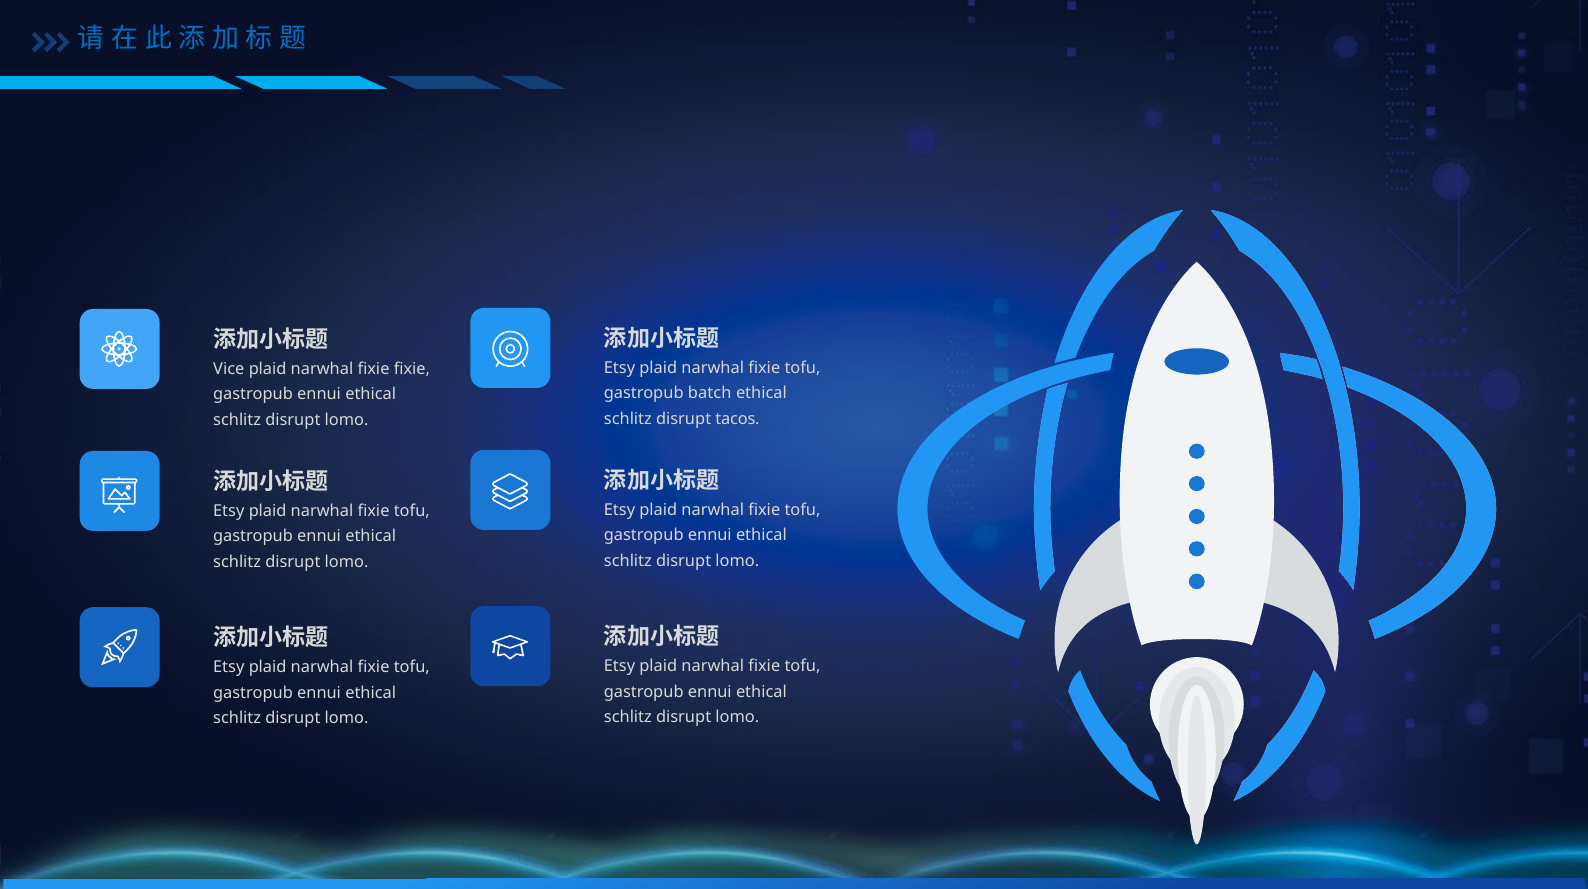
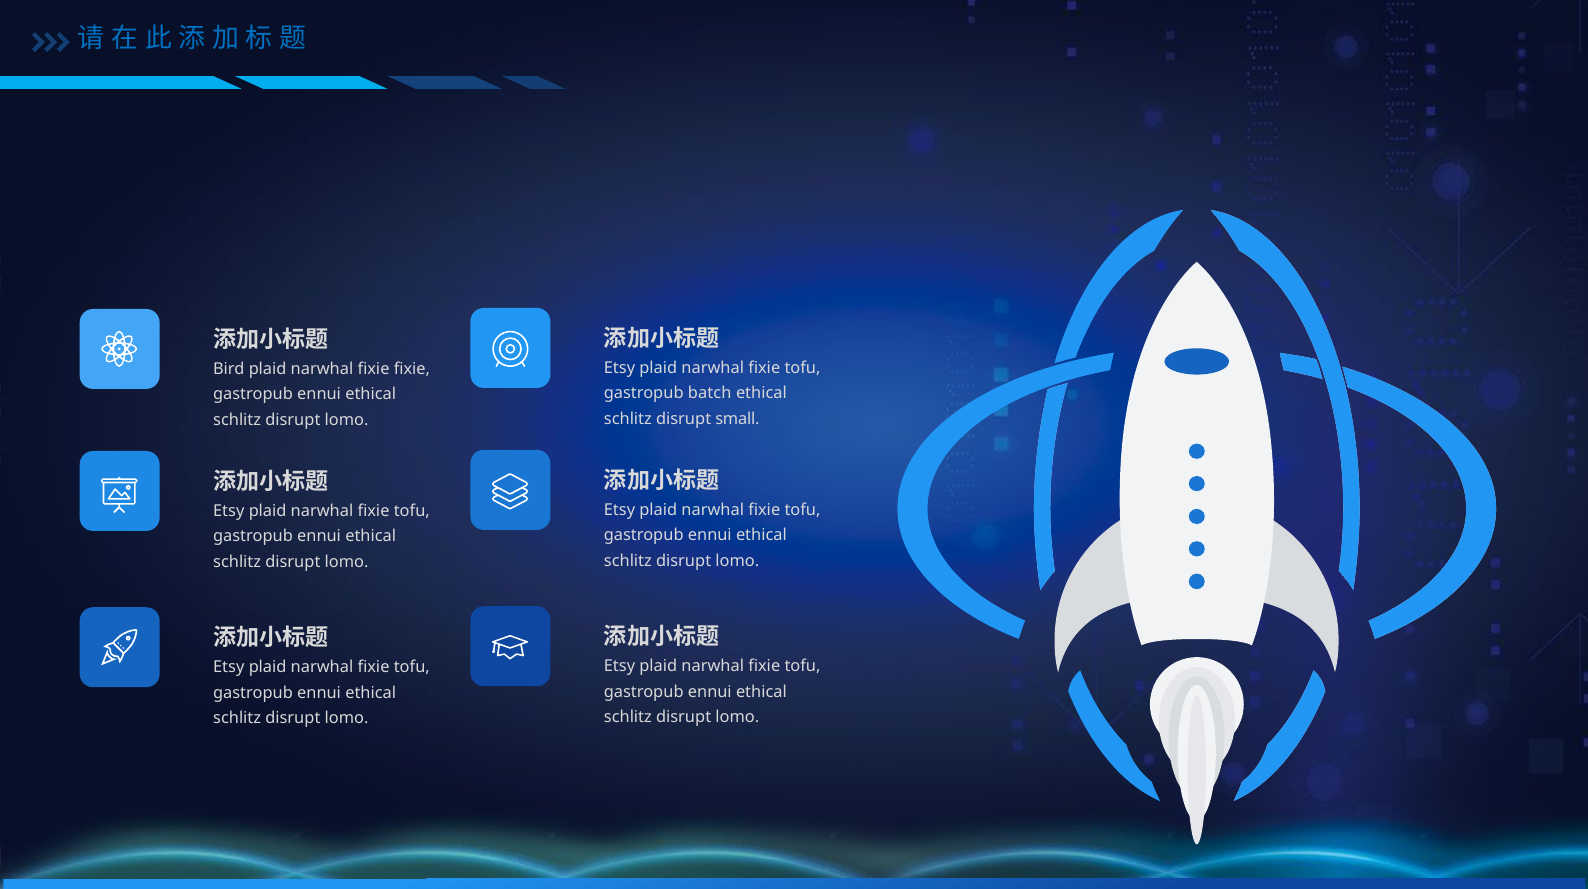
Vice: Vice -> Bird
tacos: tacos -> small
